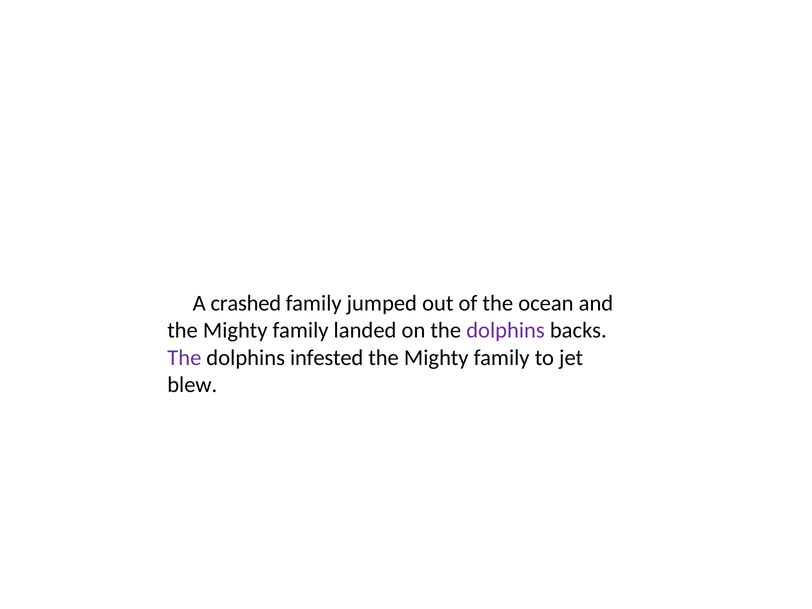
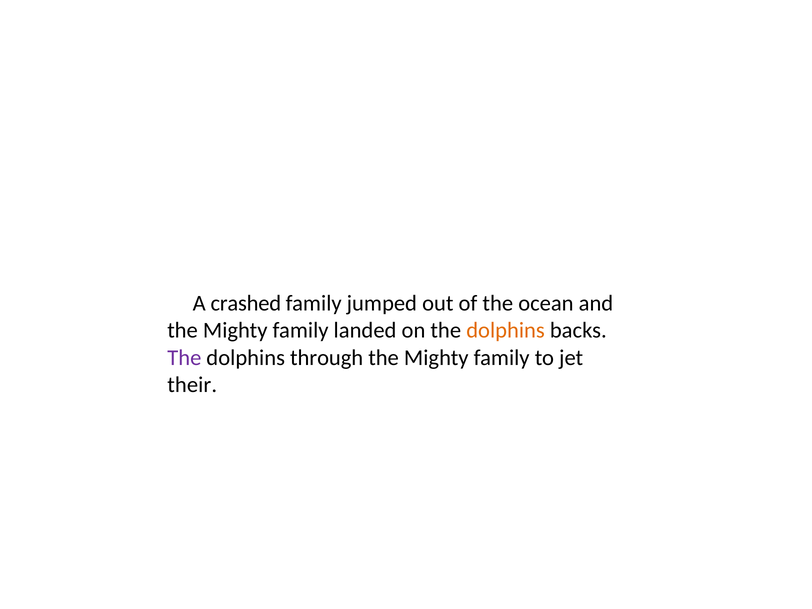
dolphins at (505, 331) colour: purple -> orange
infested: infested -> through
blew: blew -> their
